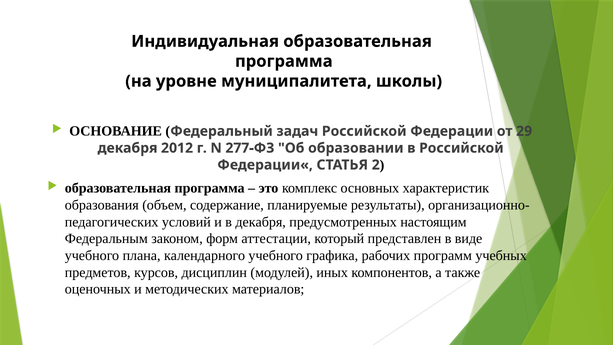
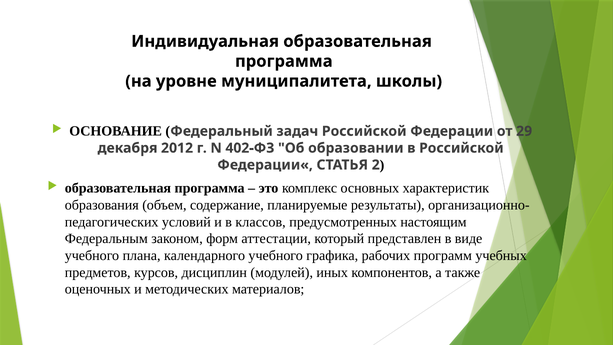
277-ФЗ: 277-ФЗ -> 402-ФЗ
в декабря: декабря -> классов
